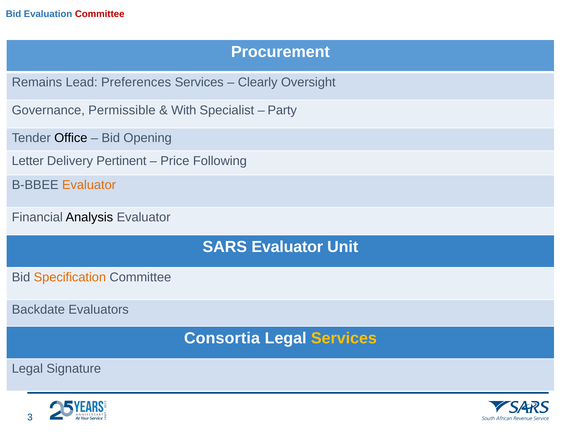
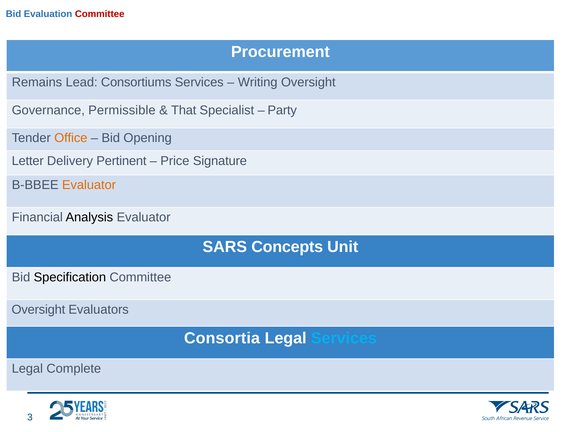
Preferences: Preferences -> Consortiums
Clearly: Clearly -> Writing
With: With -> That
Office colour: black -> orange
Following: Following -> Signature
SARS Evaluator: Evaluator -> Concepts
Specification colour: orange -> black
Backdate at (38, 310): Backdate -> Oversight
Services at (344, 338) colour: yellow -> light blue
Signature: Signature -> Complete
